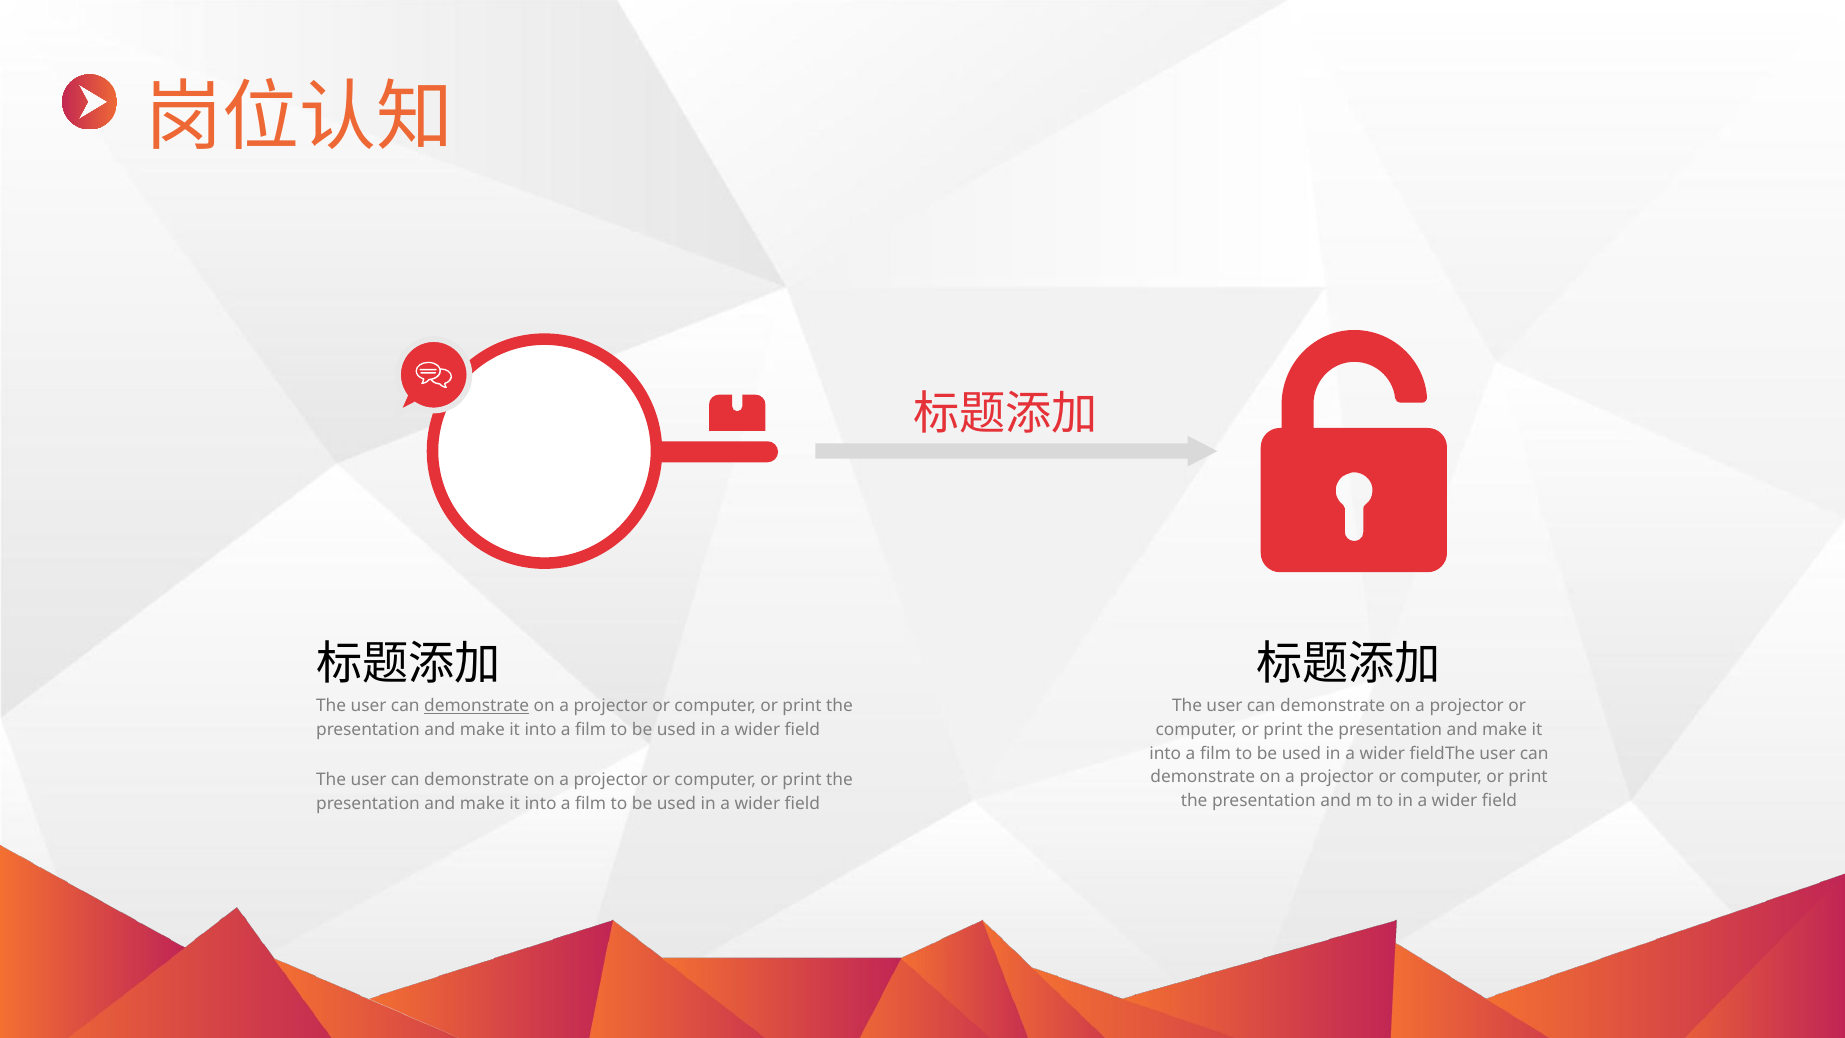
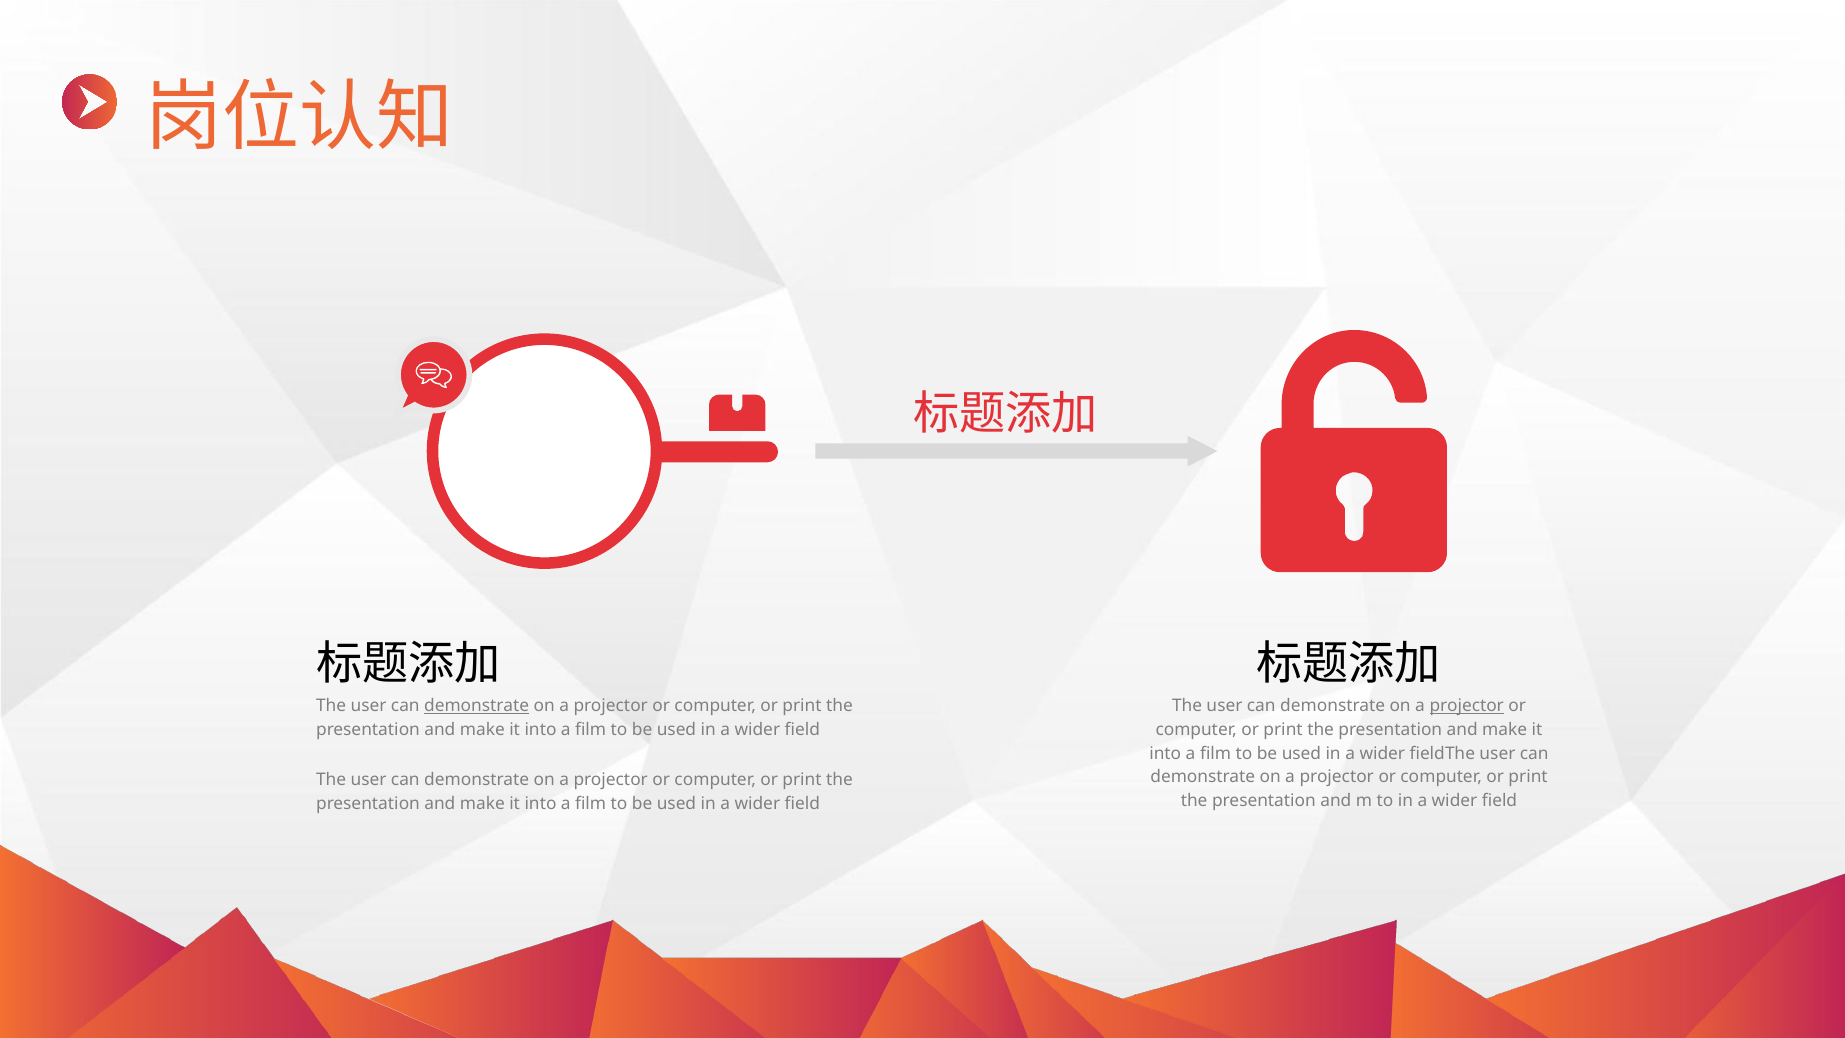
projector at (1467, 706) underline: none -> present
